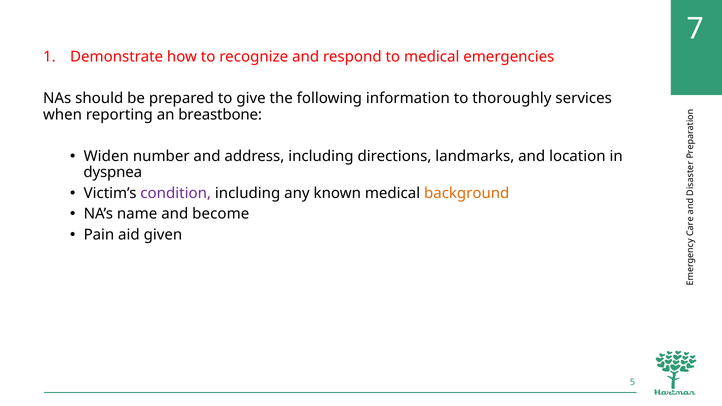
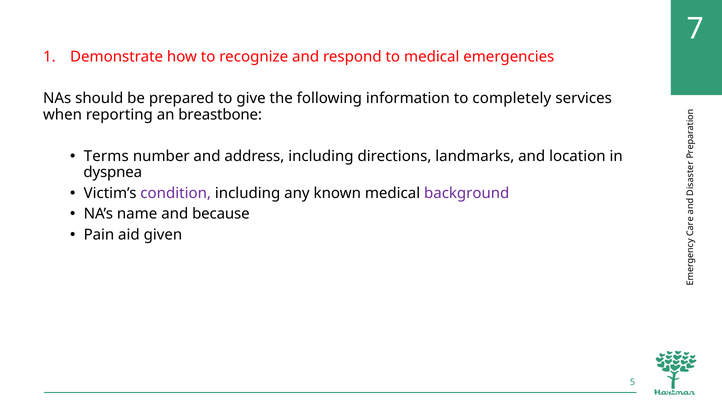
thoroughly: thoroughly -> completely
Widen: Widen -> Terms
background colour: orange -> purple
become: become -> because
